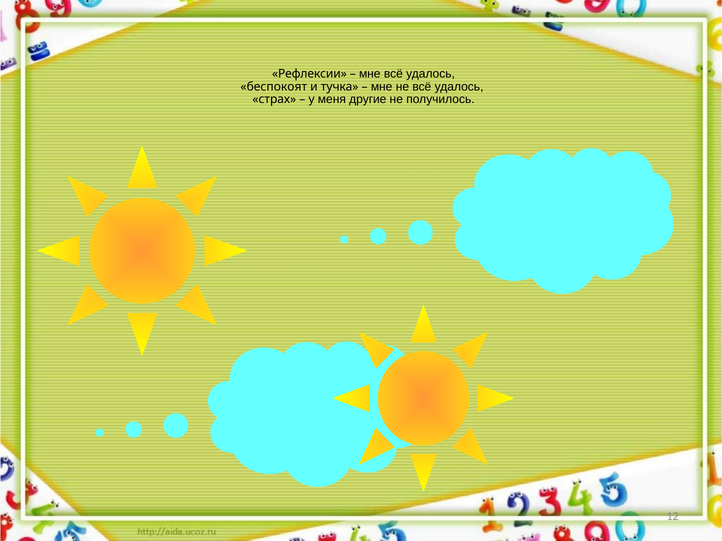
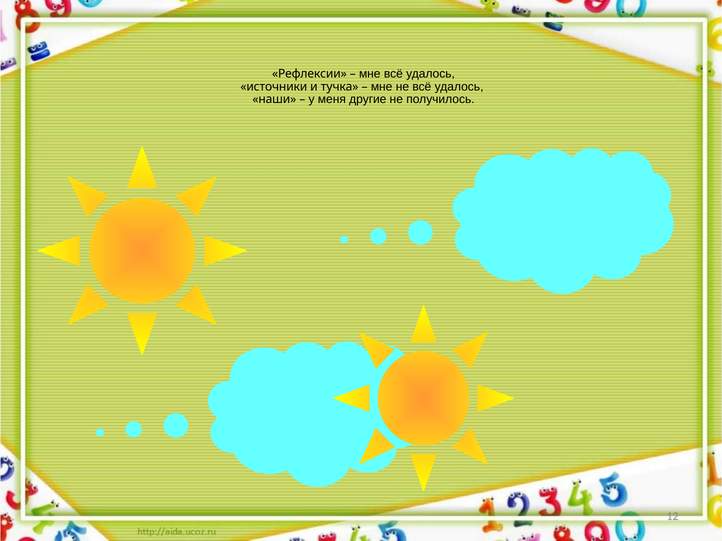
беспокоят: беспокоят -> источники
страх: страх -> наши
